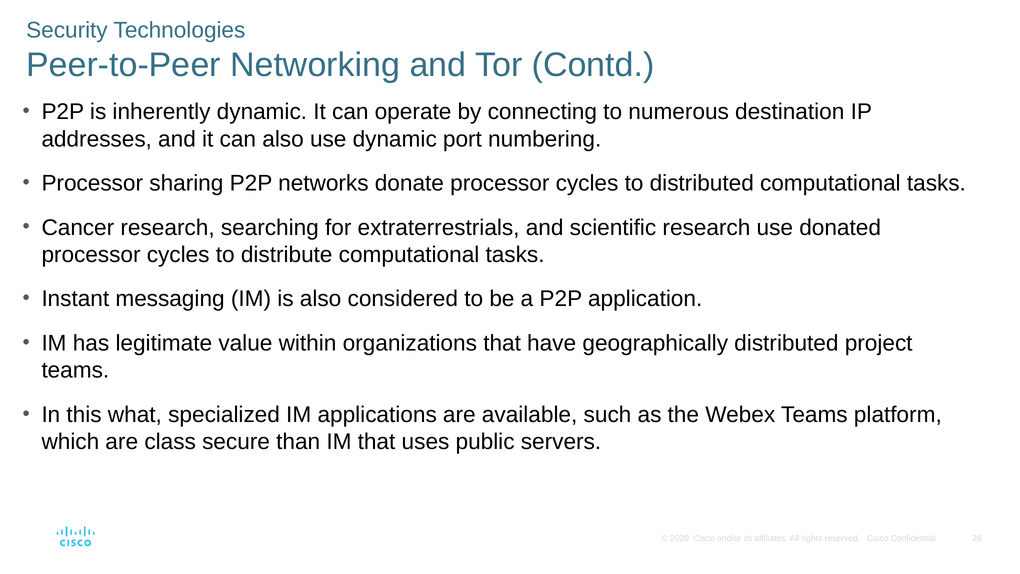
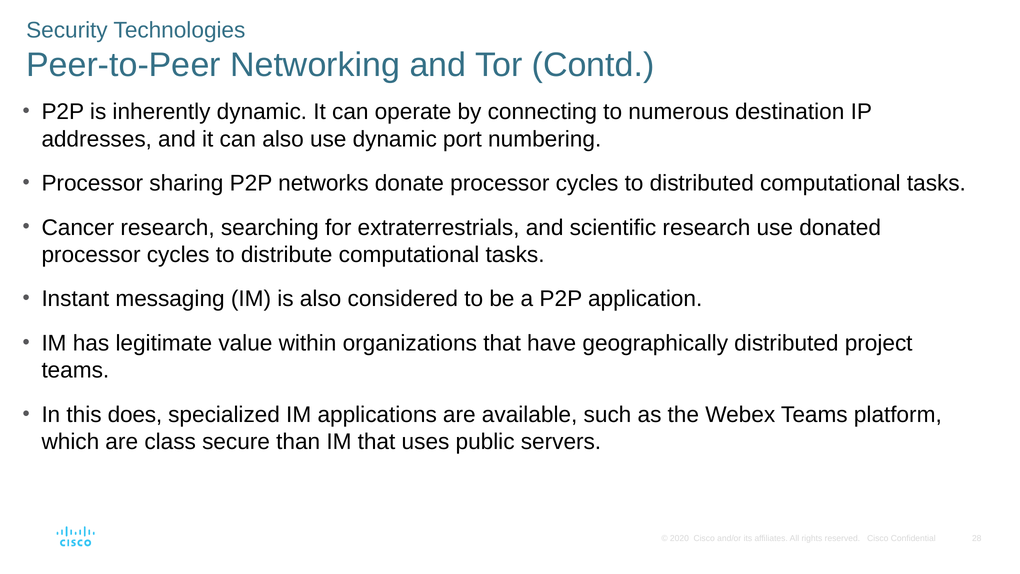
what: what -> does
